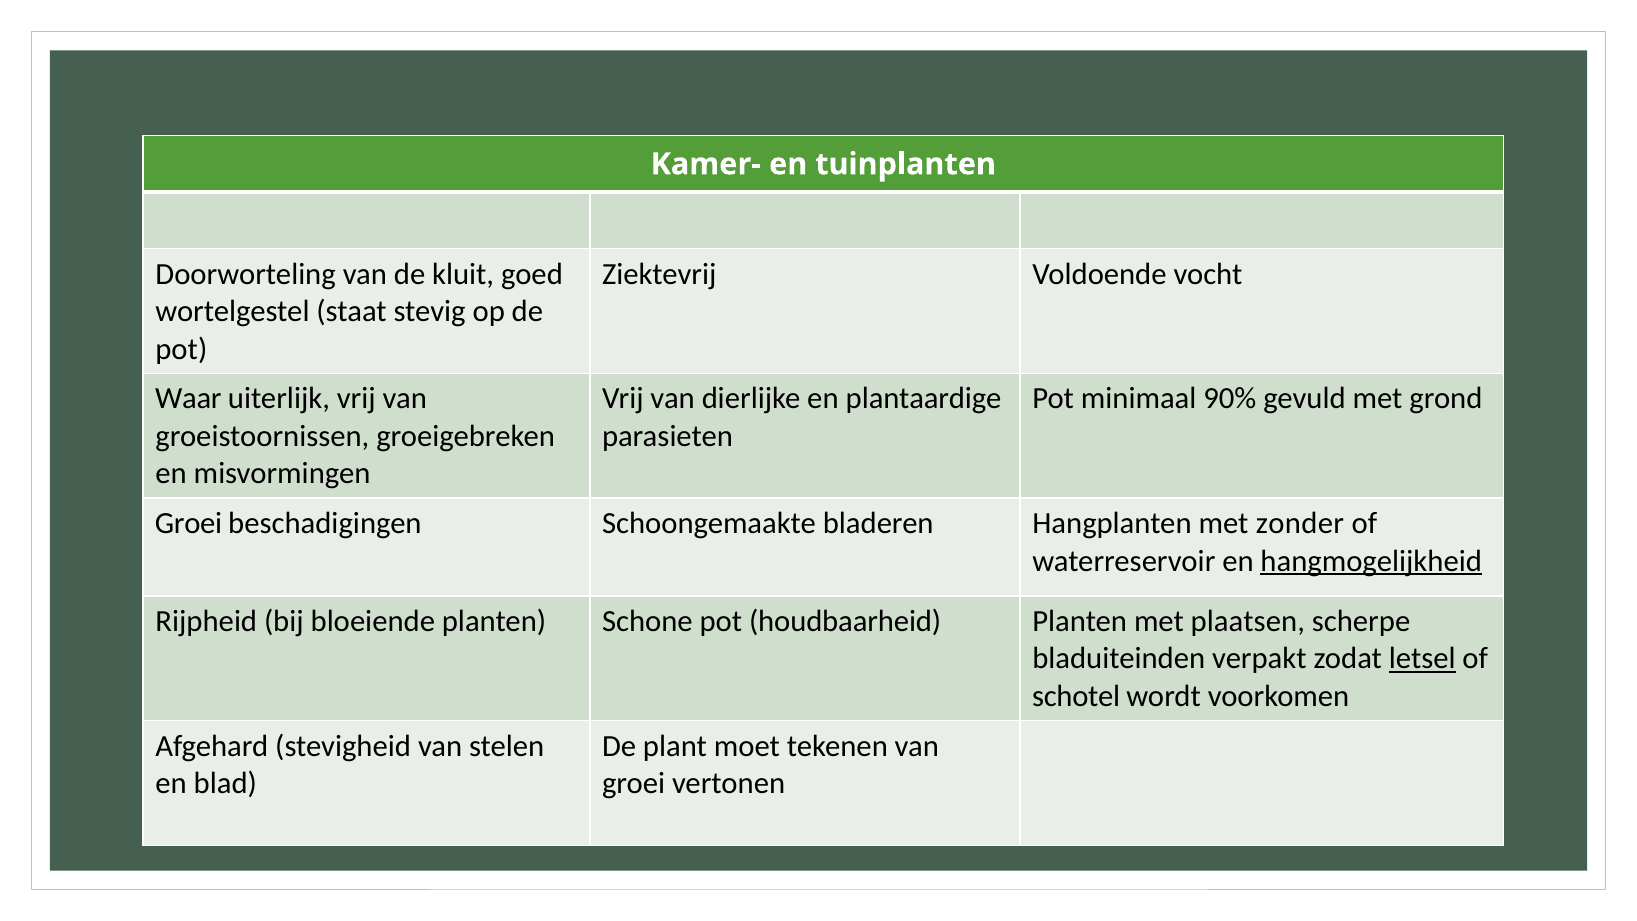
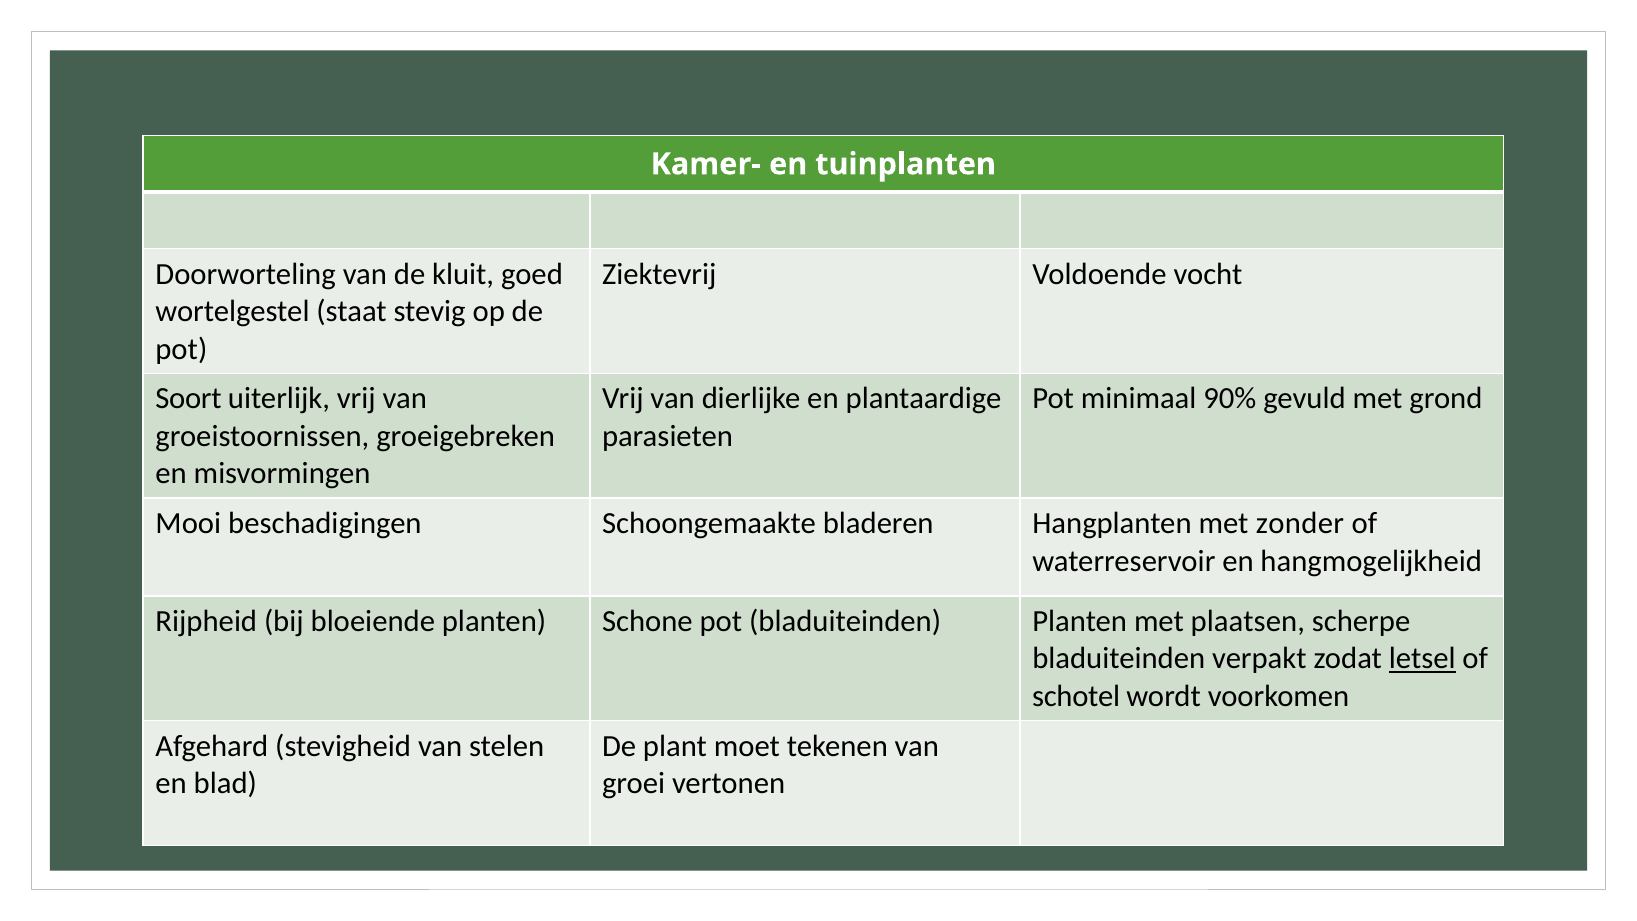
Waar: Waar -> Soort
Groei at (189, 523): Groei -> Mooi
hangmogelijkheid underline: present -> none
pot houdbaarheid: houdbaarheid -> bladuiteinden
